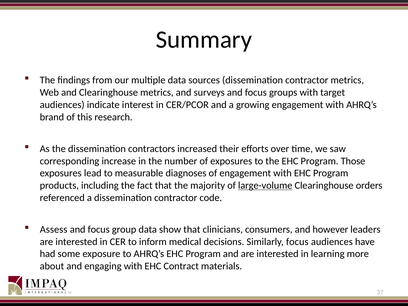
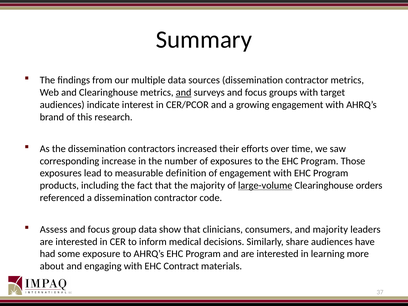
and at (184, 93) underline: none -> present
diagnoses: diagnoses -> definition
and however: however -> majority
Similarly focus: focus -> share
